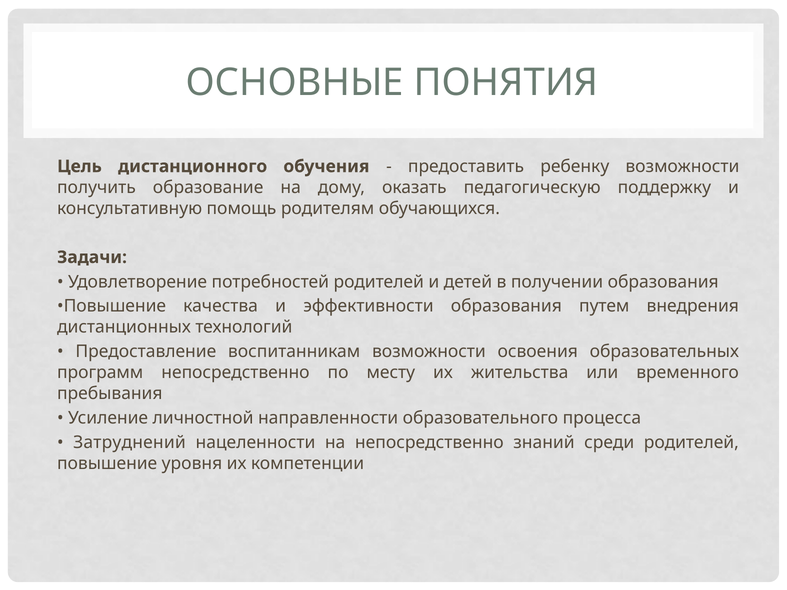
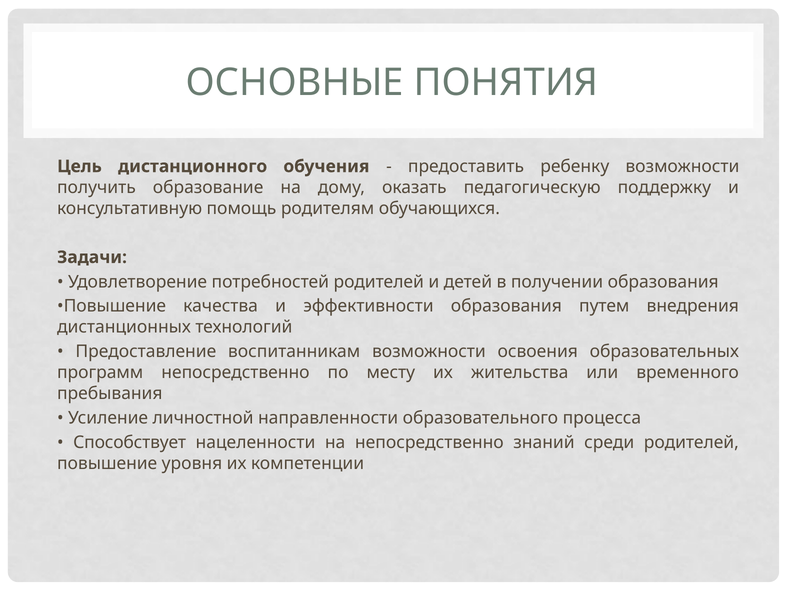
Затруднений: Затруднений -> Способствует
